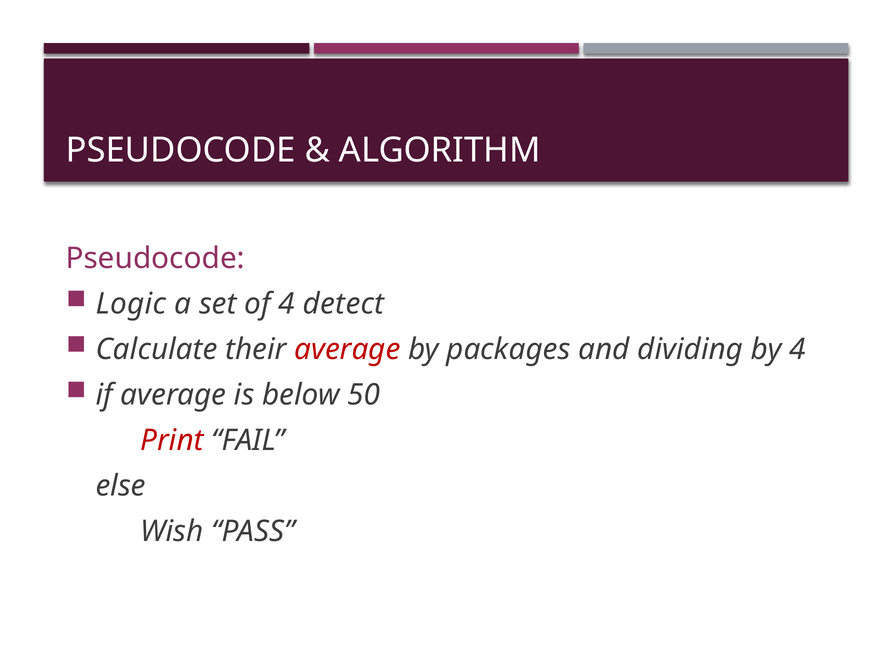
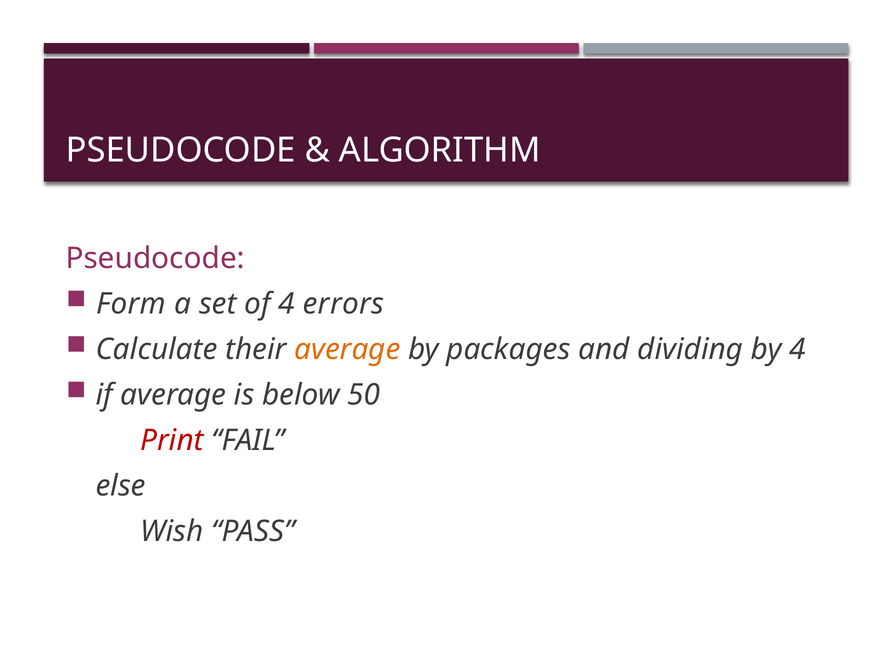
Logic: Logic -> Form
detect: detect -> errors
average at (347, 349) colour: red -> orange
